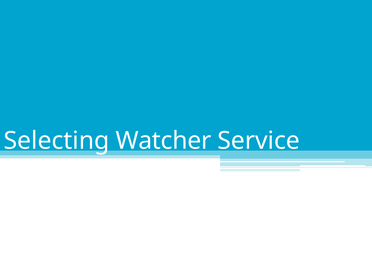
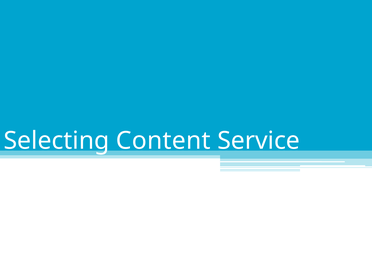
Selecting Watcher: Watcher -> Content
